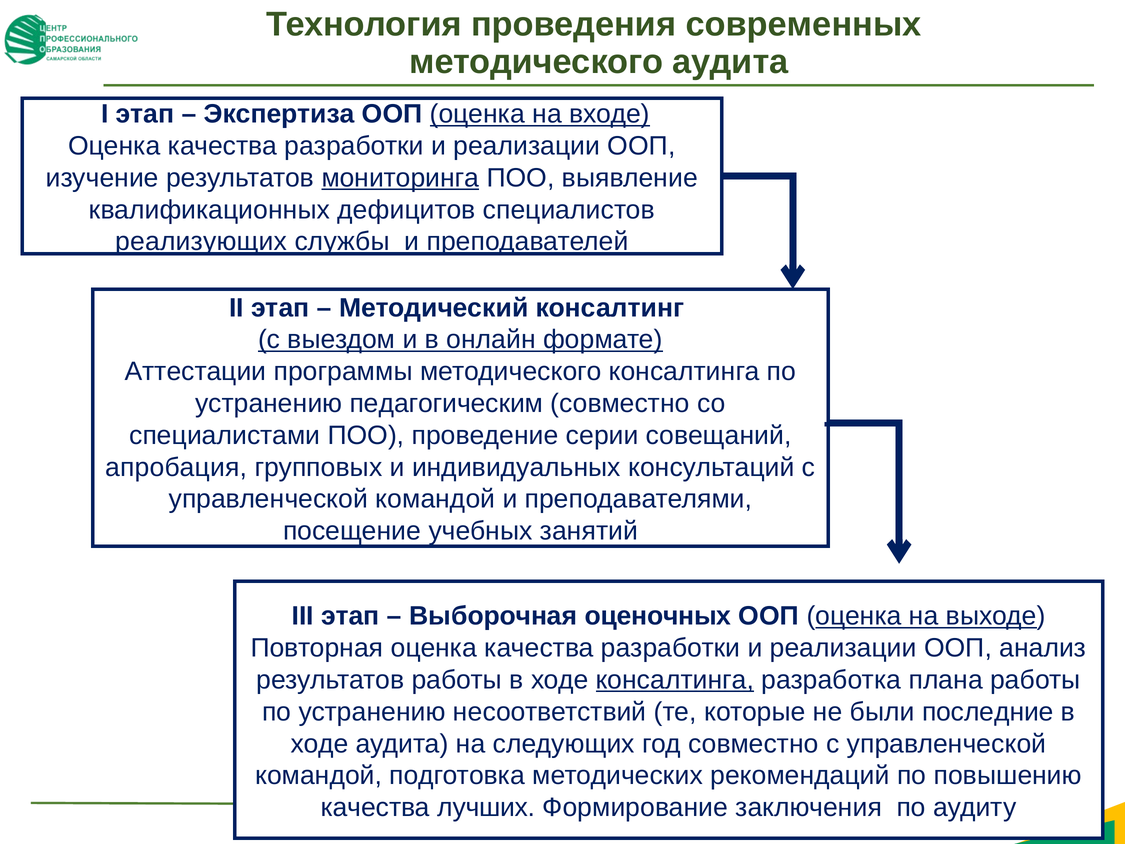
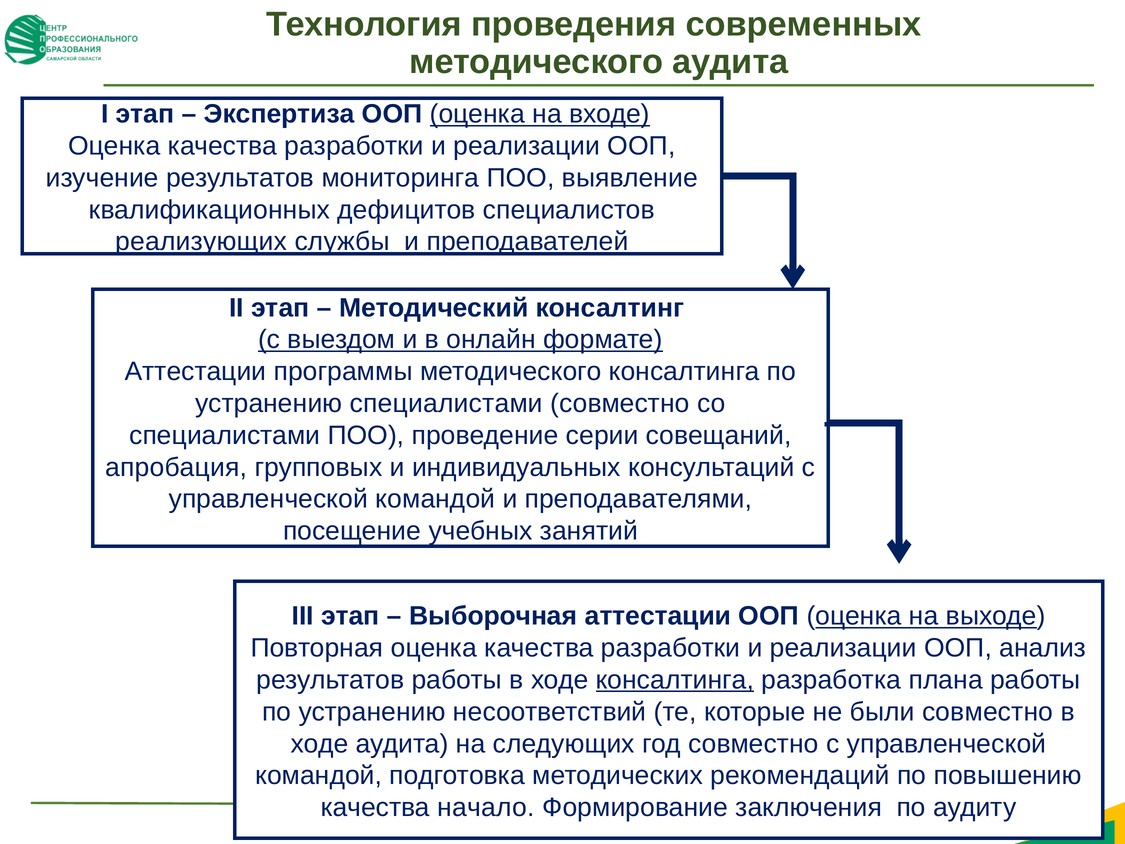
мониторинга underline: present -> none
устранению педагогическим: педагогическим -> специалистами
Выборочная оценочных: оценочных -> аттестации
были последние: последние -> совместно
лучших: лучших -> начало
